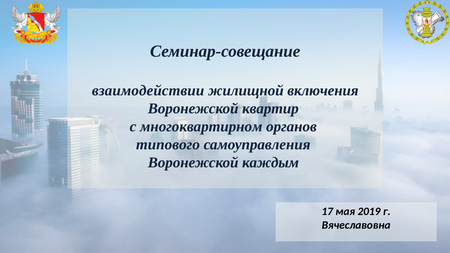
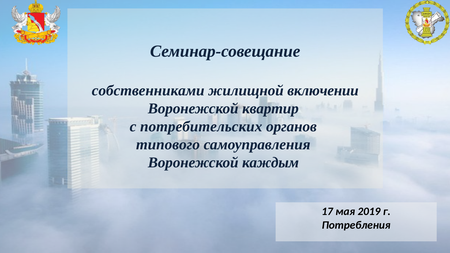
взаимодействии: взаимодействии -> собственниками
включения: включения -> включении
многоквартирном: многоквартирном -> потребительских
Вячеславовна: Вячеславовна -> Потребления
